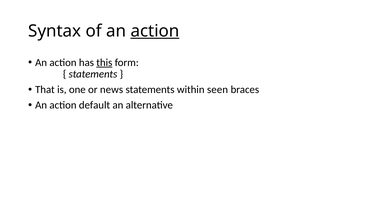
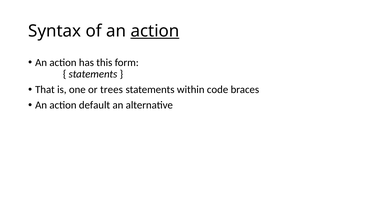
this underline: present -> none
news: news -> trees
seen: seen -> code
